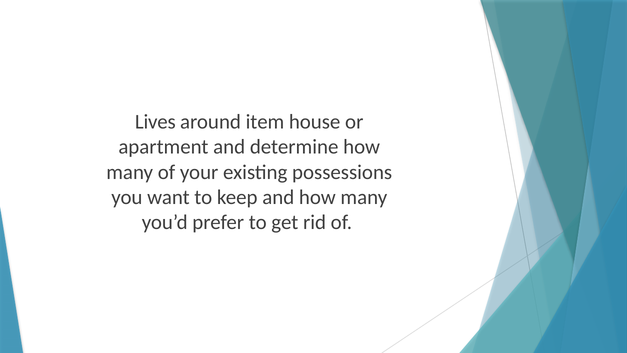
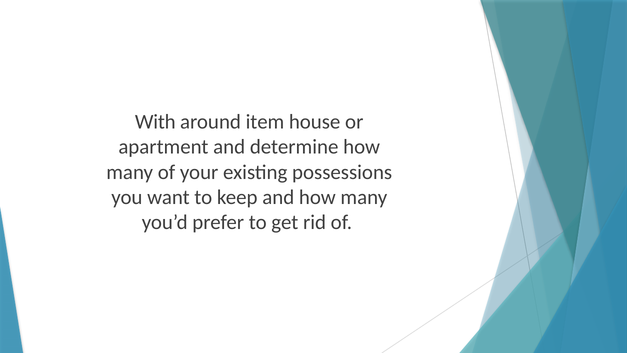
Lives: Lives -> With
